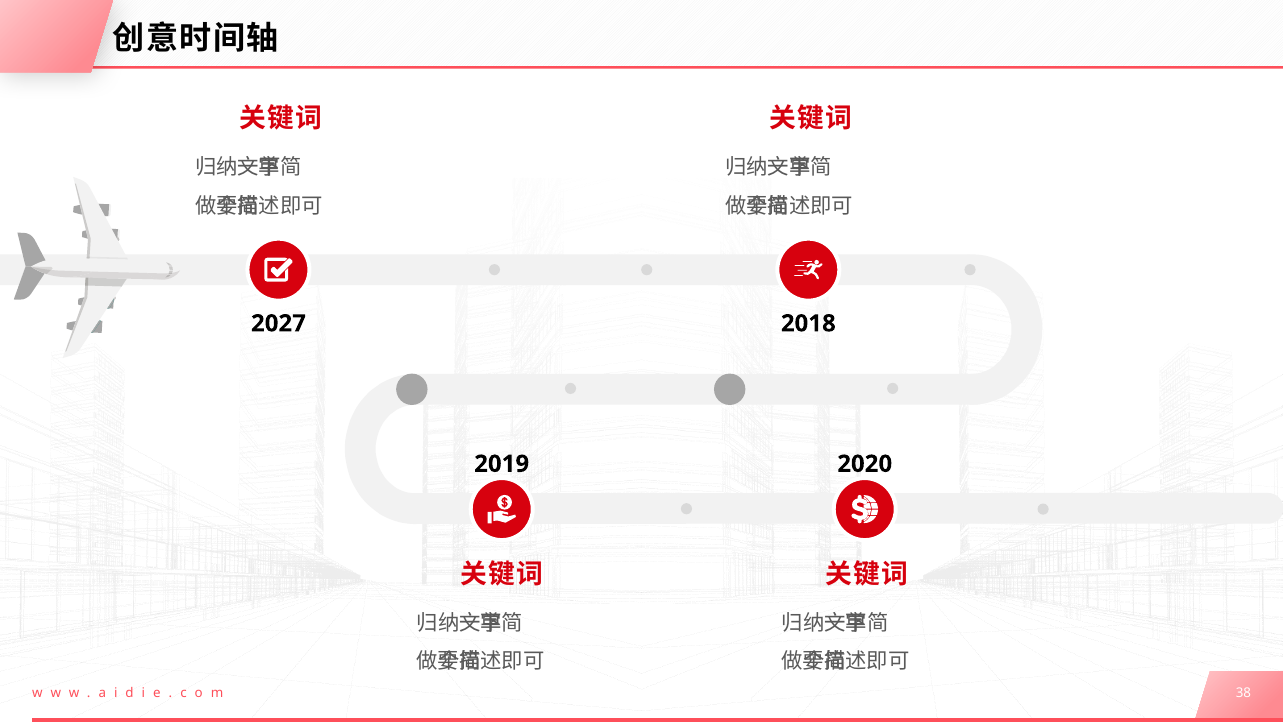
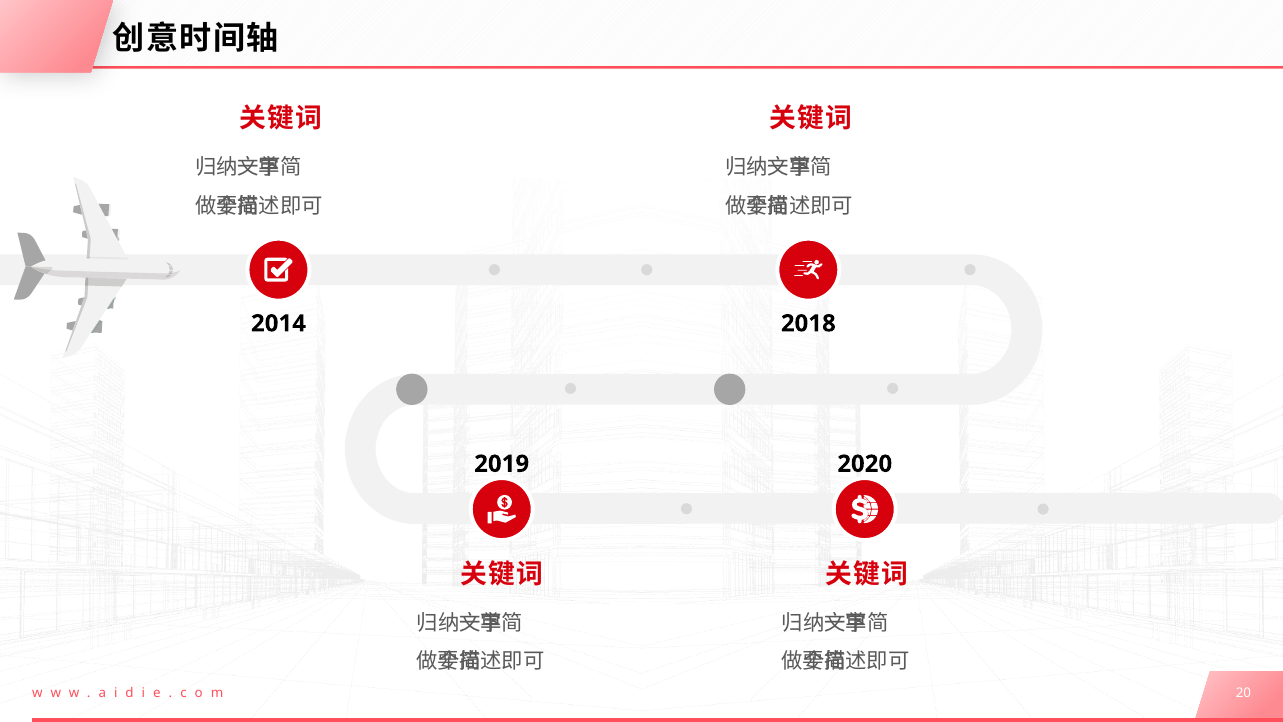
2027: 2027 -> 2014
38: 38 -> 20
